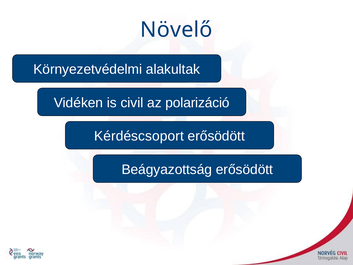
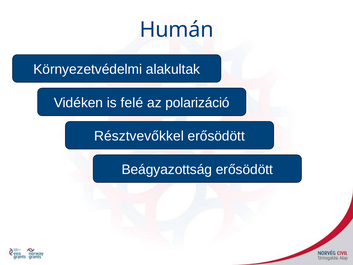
Növelő: Növelő -> Humán
civil: civil -> felé
Kérdéscsoport: Kérdéscsoport -> Résztvevőkkel
